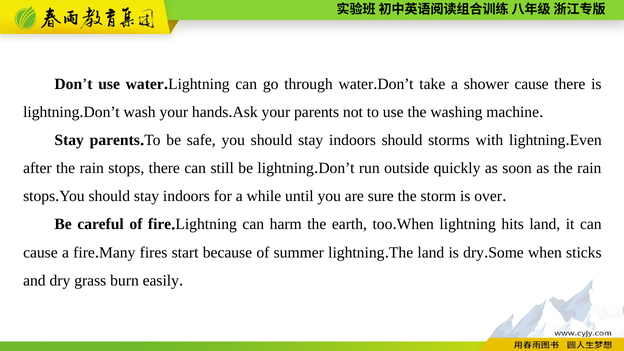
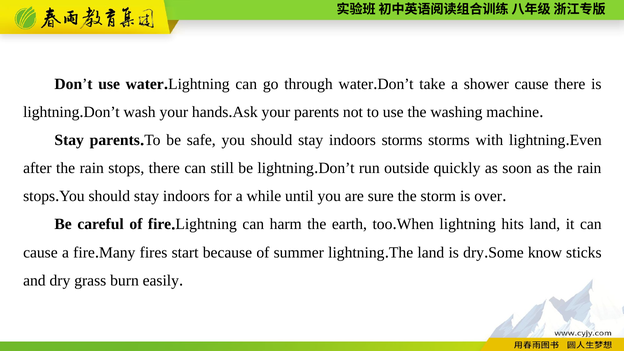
indoors should: should -> storms
when at (545, 252): when -> know
